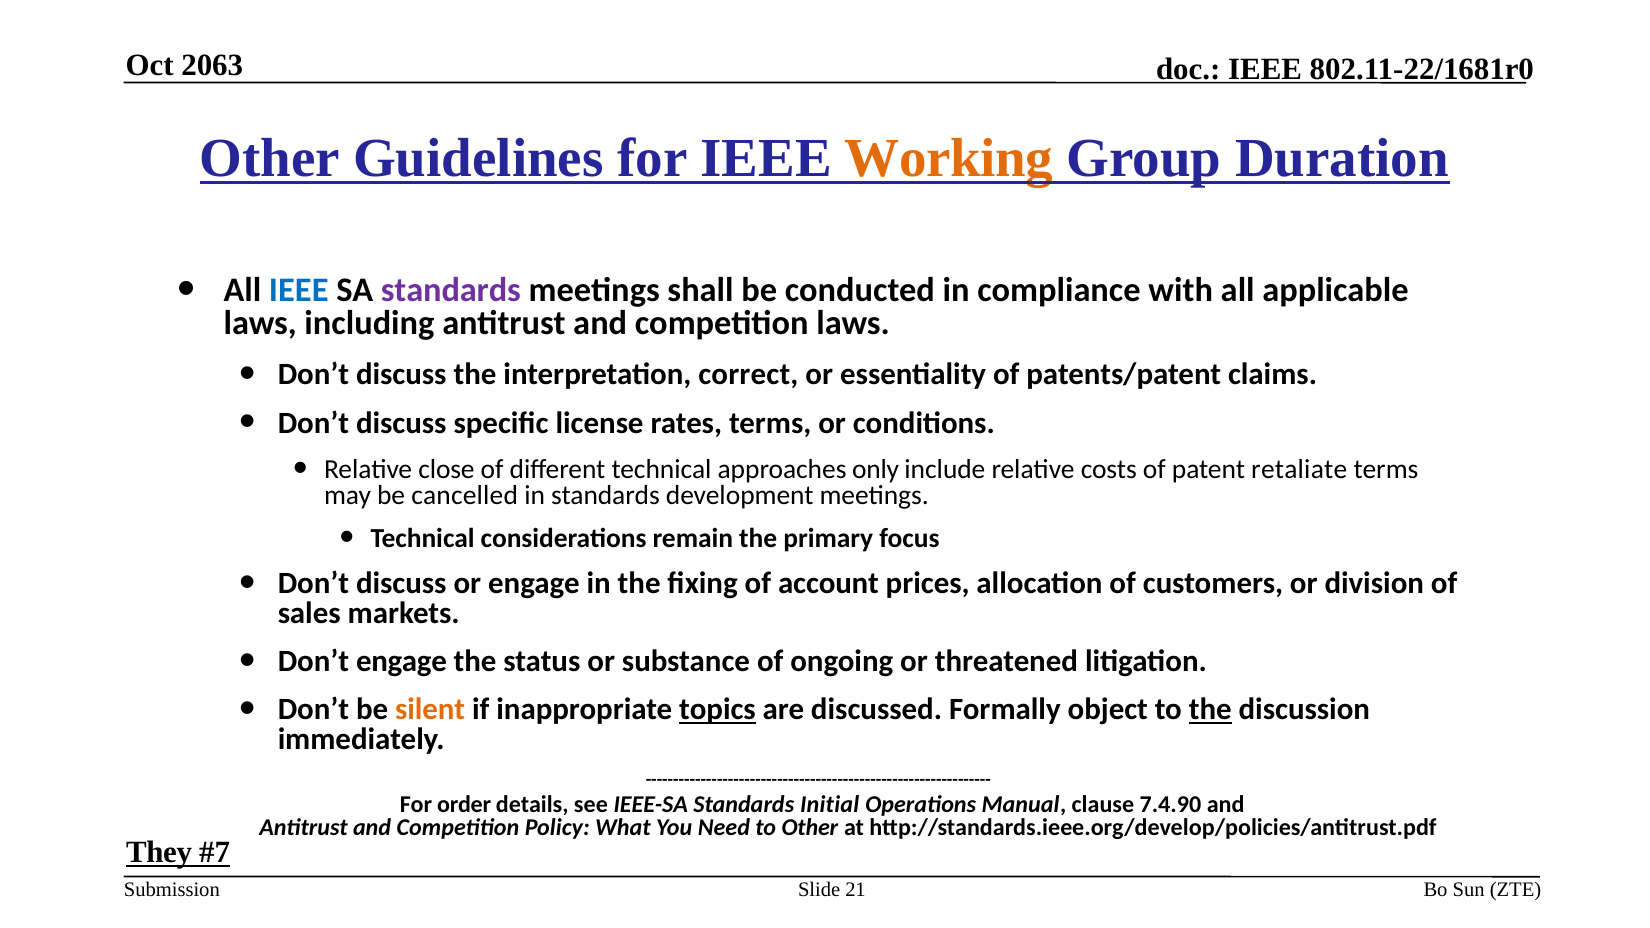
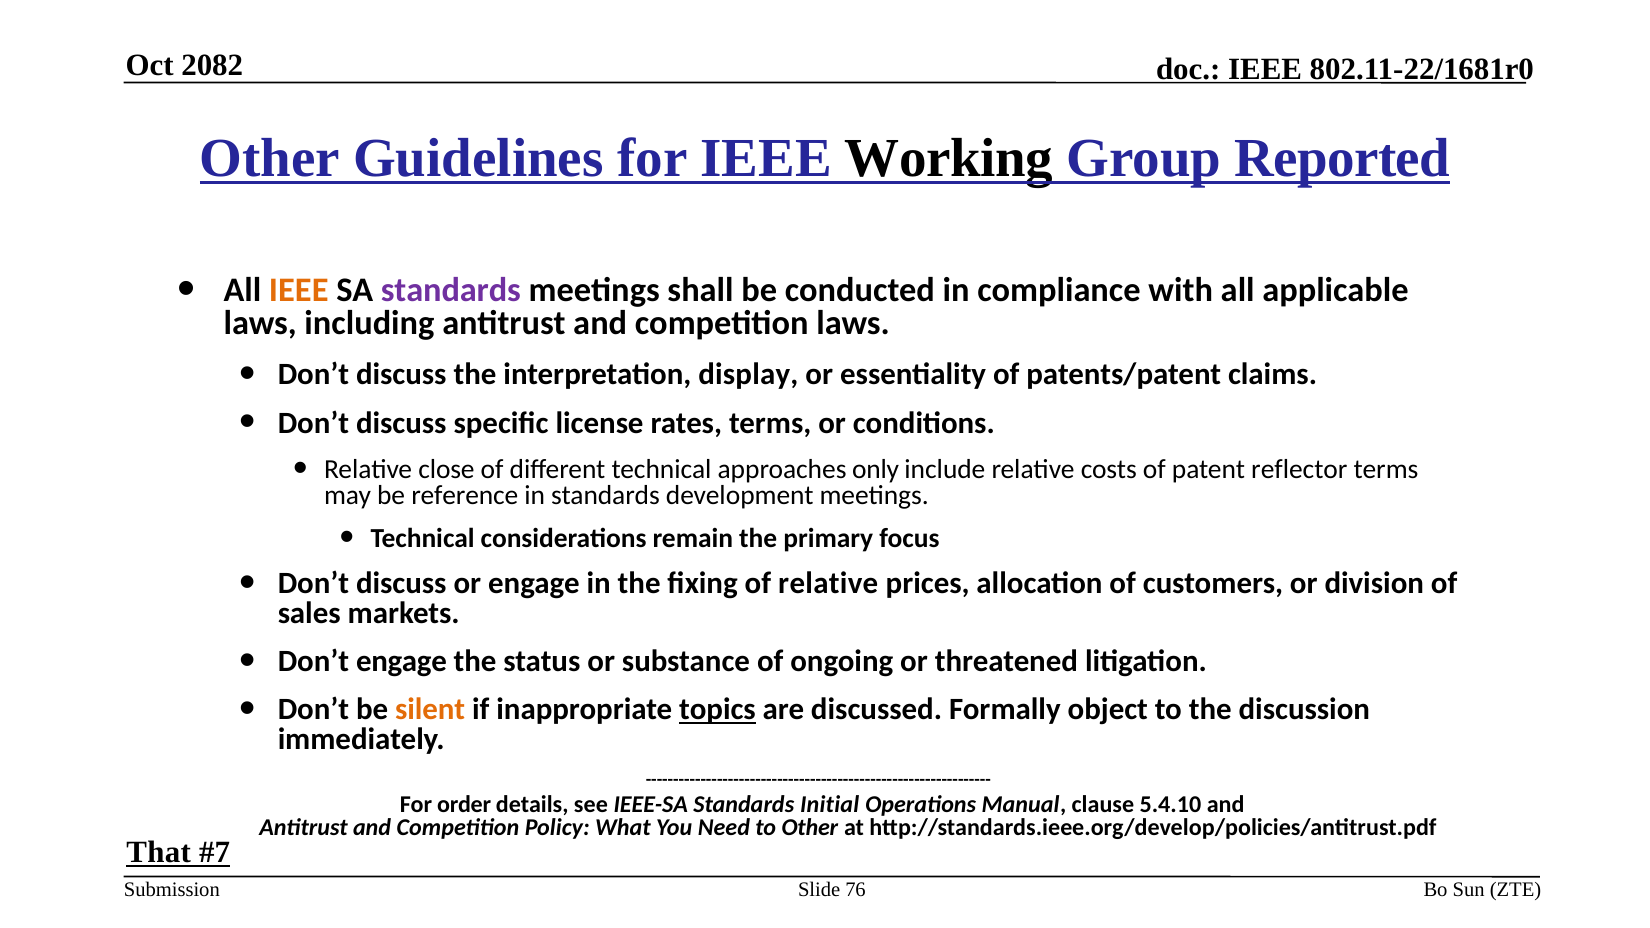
2063: 2063 -> 2082
Working colour: orange -> black
Duration: Duration -> Reported
IEEE at (299, 290) colour: blue -> orange
correct: correct -> display
retaliate: retaliate -> reflector
cancelled: cancelled -> reference
of account: account -> relative
the at (1210, 710) underline: present -> none
7.4.90: 7.4.90 -> 5.4.10
They: They -> That
21: 21 -> 76
